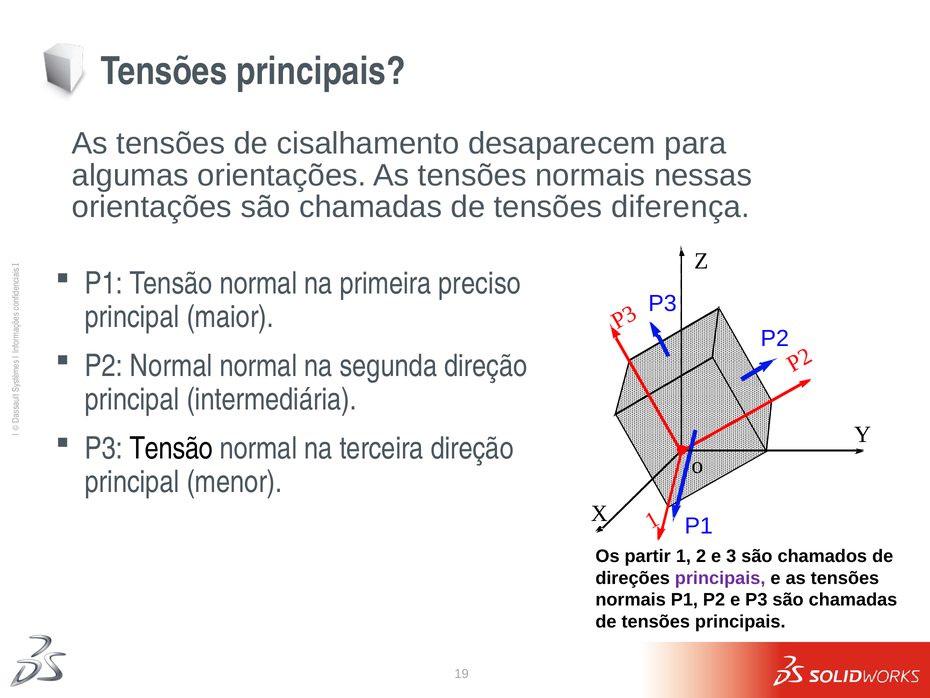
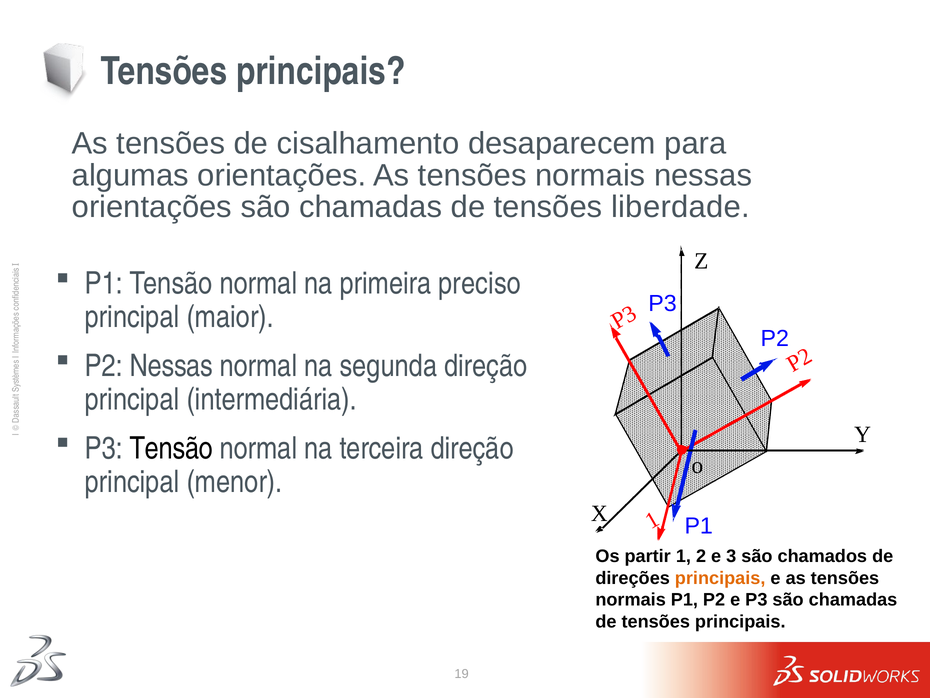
diferença: diferença -> liberdade
P2 Normal: Normal -> Nessas
principais at (720, 578) colour: purple -> orange
